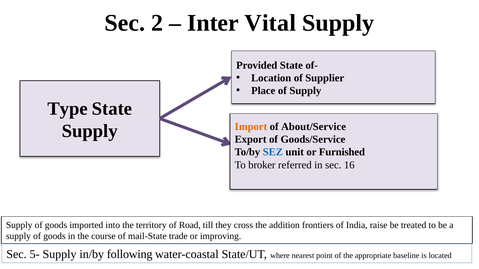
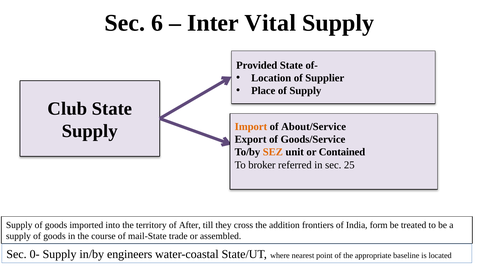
2: 2 -> 6
Type: Type -> Club
SEZ colour: blue -> orange
Furnished: Furnished -> Contained
16: 16 -> 25
Road: Road -> After
raise: raise -> form
improving: improving -> assembled
5-: 5- -> 0-
following: following -> engineers
